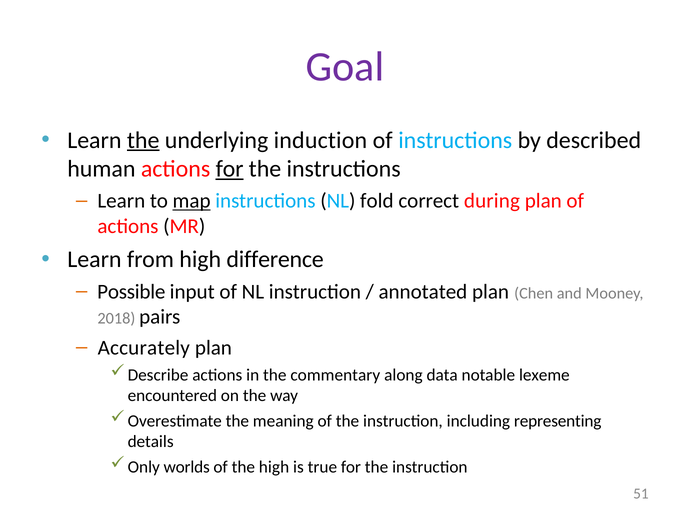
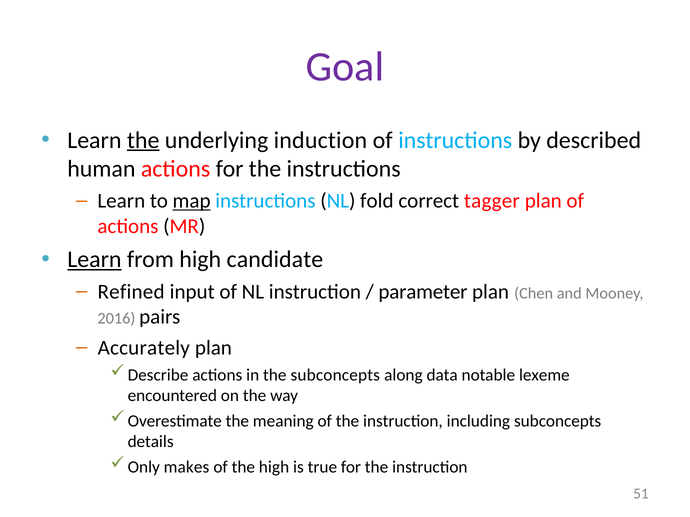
for at (230, 169) underline: present -> none
during: during -> tagger
Learn at (94, 260) underline: none -> present
difference: difference -> candidate
Possible: Possible -> Refined
annotated: annotated -> parameter
2018: 2018 -> 2016
the commentary: commentary -> subconcepts
including representing: representing -> subconcepts
worlds: worlds -> makes
